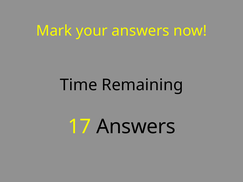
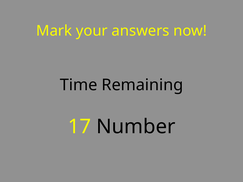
17 Answers: Answers -> Number
